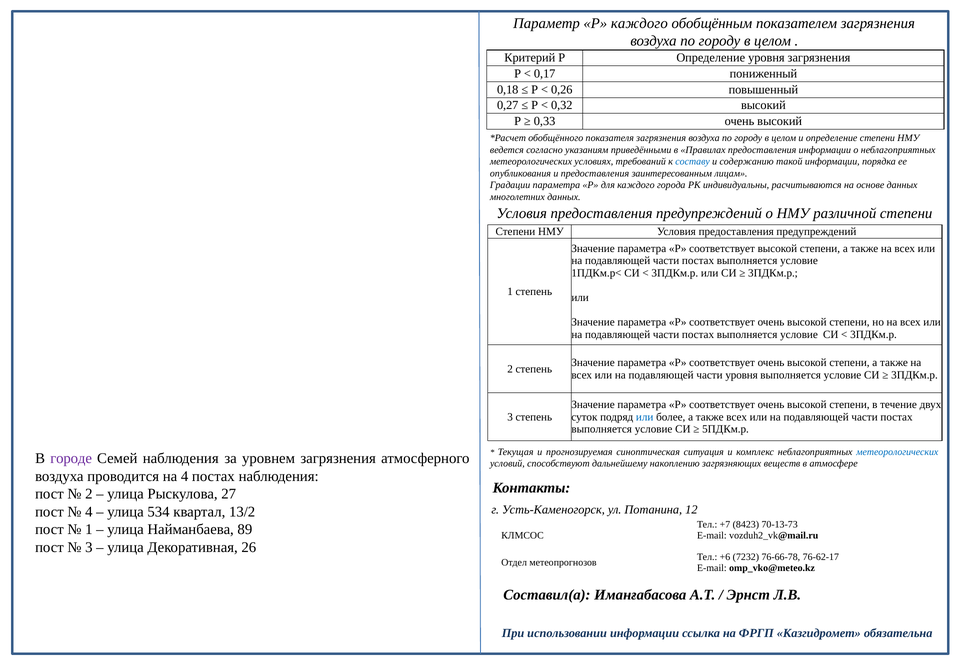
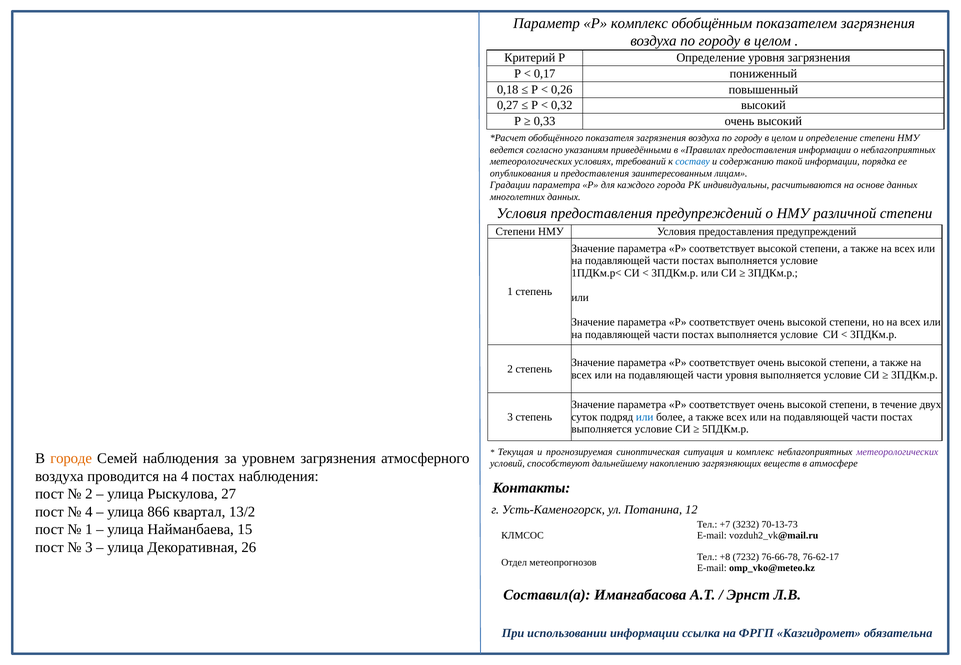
Р каждого: каждого -> комплекс
метеорологических at (897, 452) colour: blue -> purple
городе colour: purple -> orange
534: 534 -> 866
8423: 8423 -> 3232
89: 89 -> 15
+6: +6 -> +8
